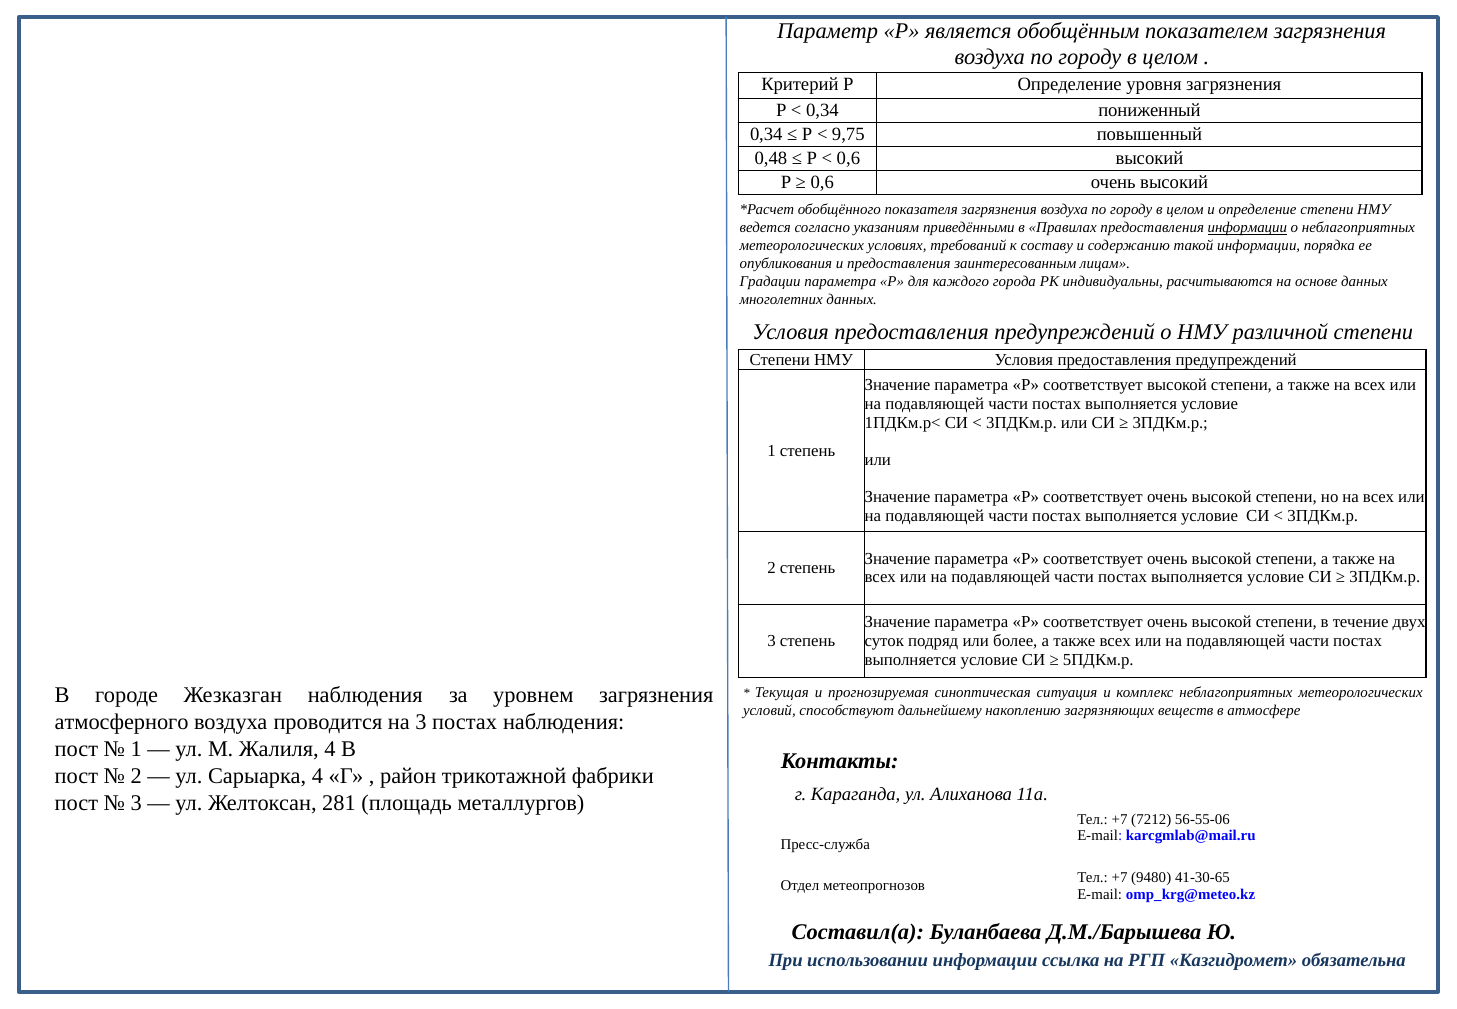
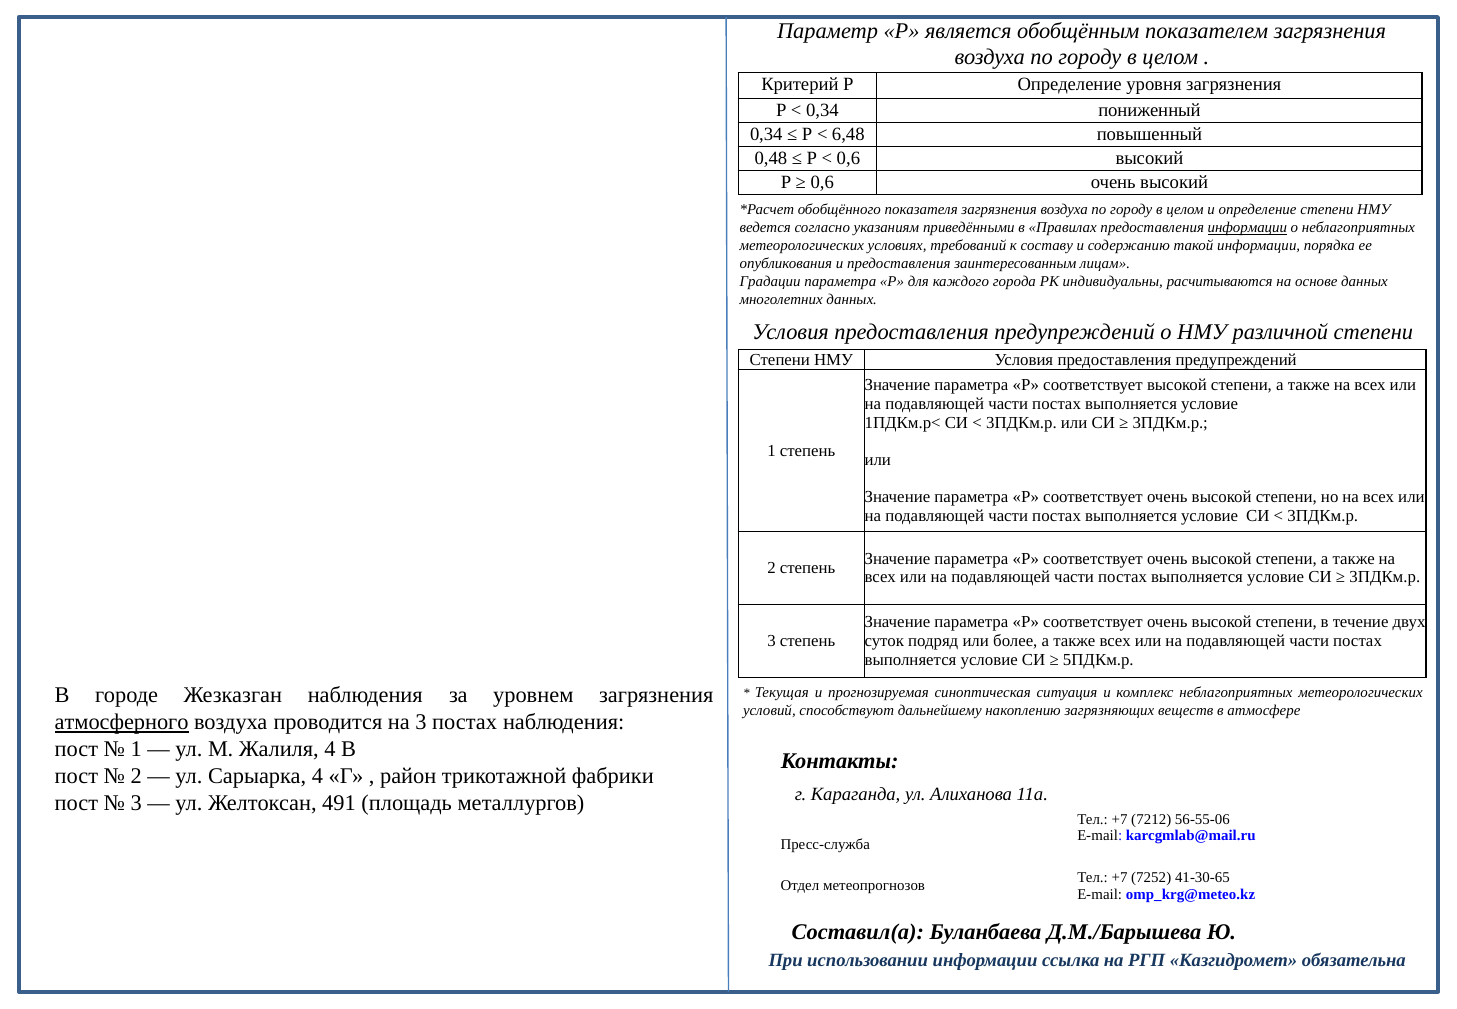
9,75: 9,75 -> 6,48
атмосферного underline: none -> present
281: 281 -> 491
9480: 9480 -> 7252
